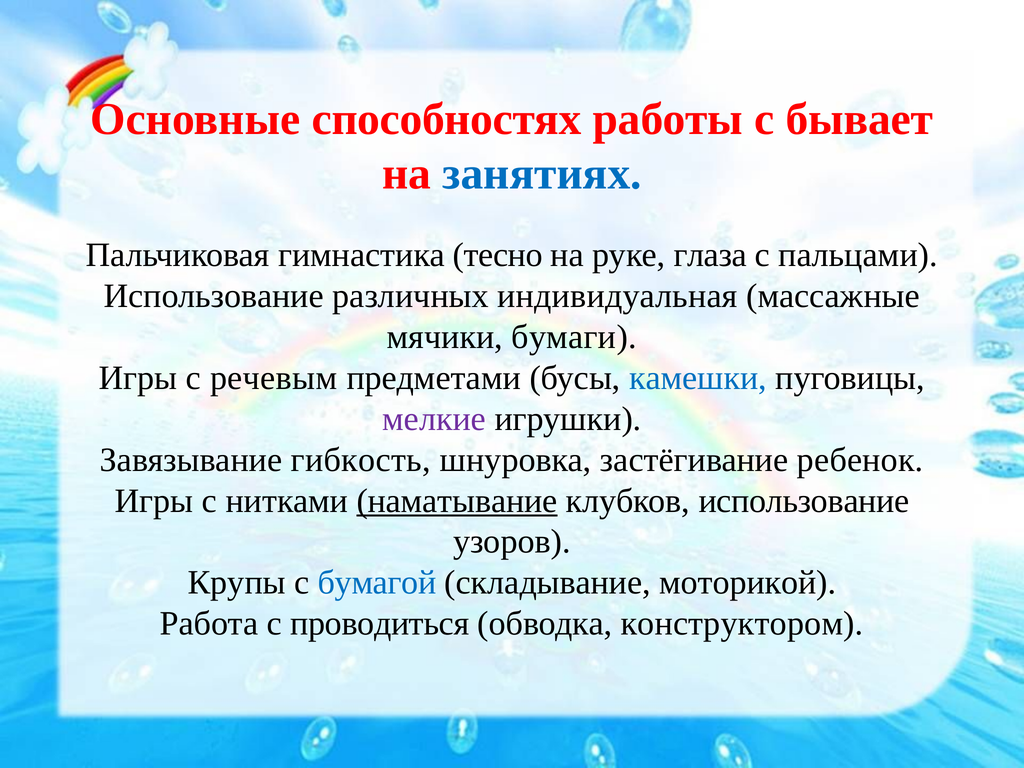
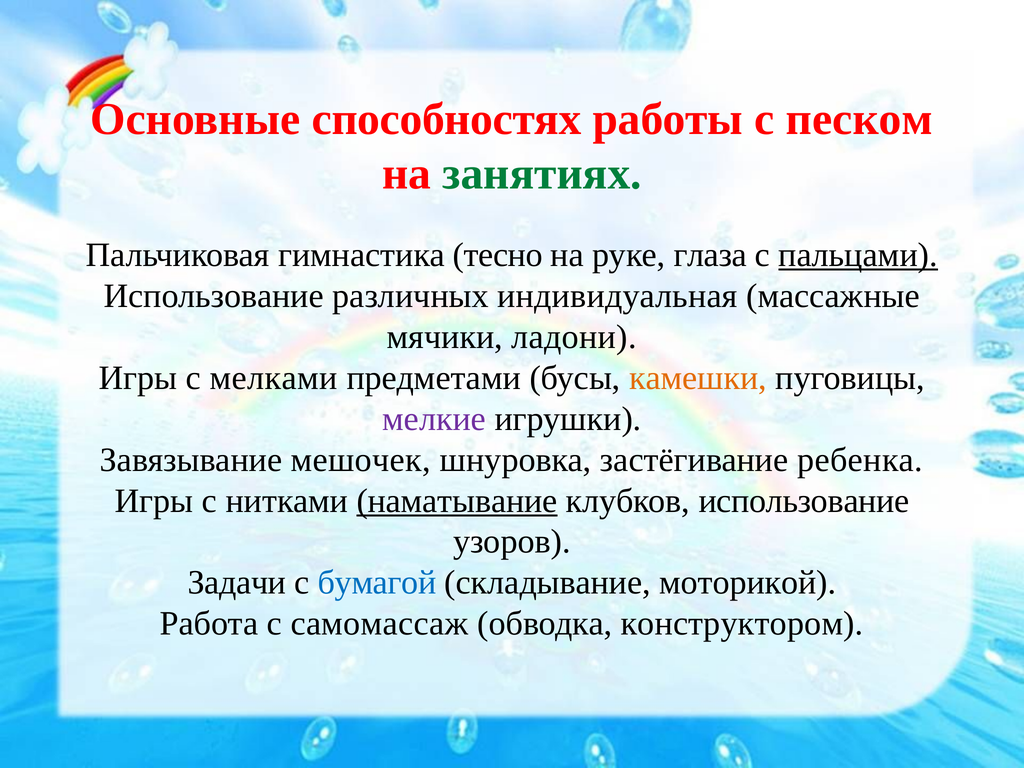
бывает: бывает -> песком
занятиях colour: blue -> green
пальцами underline: none -> present
бумаги: бумаги -> ладони
речевым: речевым -> мелками
камешки colour: blue -> orange
гибкость: гибкость -> мешочек
ребенок: ребенок -> ребенка
Крупы: Крупы -> Задачи
проводиться: проводиться -> самомассаж
